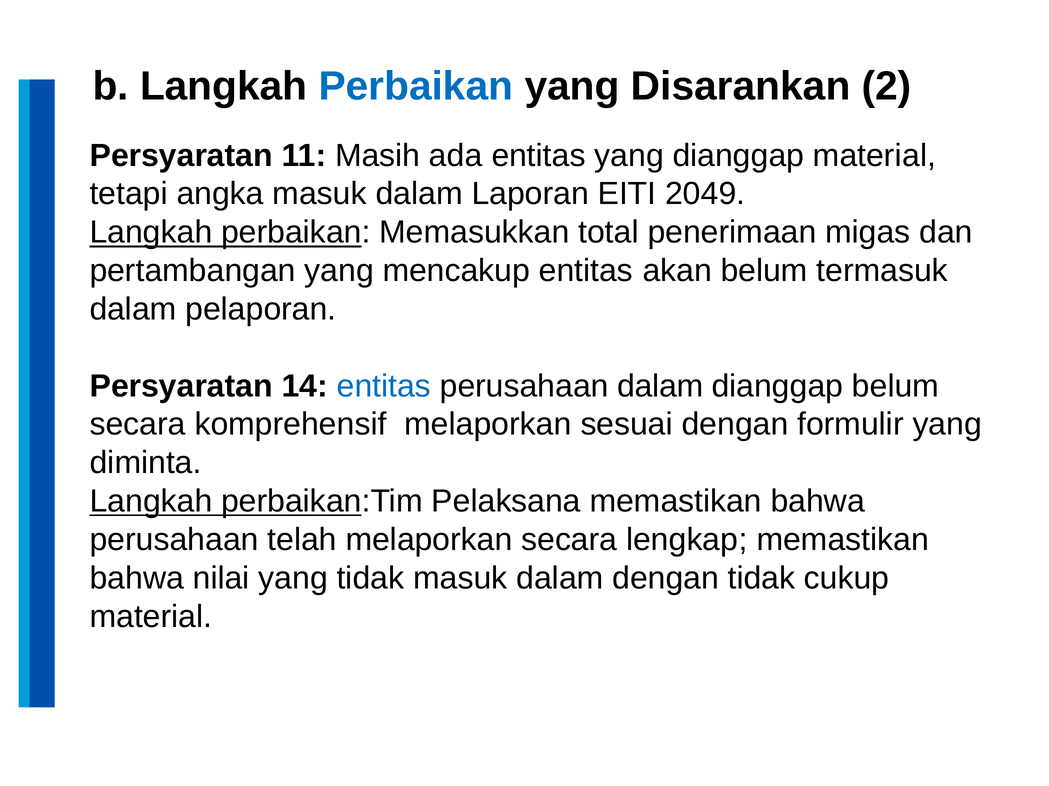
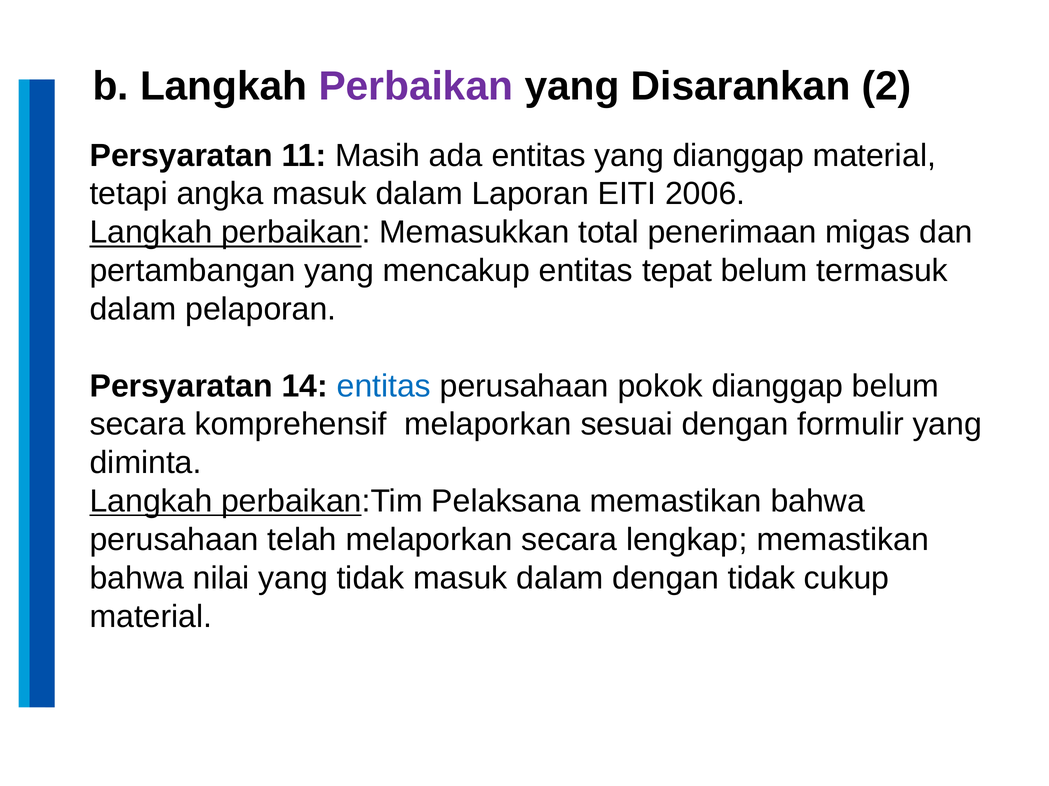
Perbaikan at (416, 86) colour: blue -> purple
2049: 2049 -> 2006
akan: akan -> tepat
perusahaan dalam: dalam -> pokok
